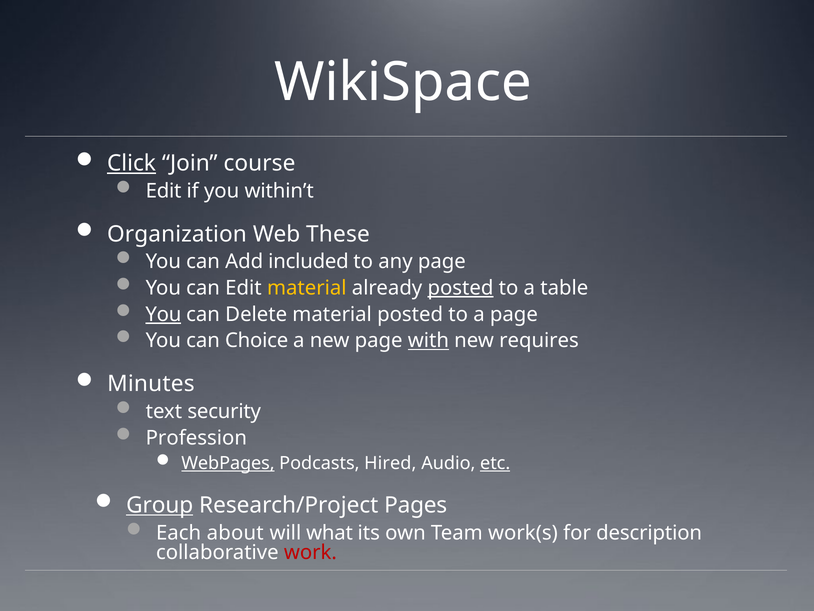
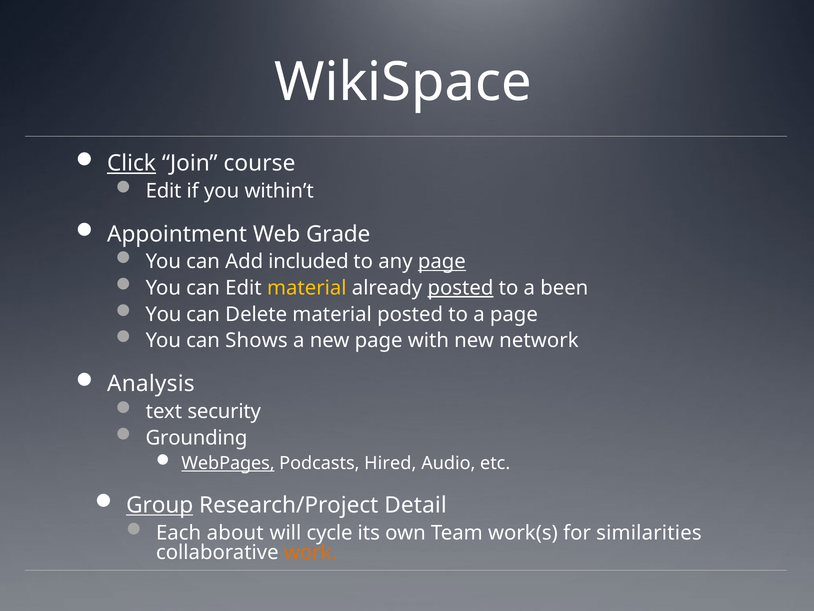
Organization: Organization -> Appointment
These: These -> Grade
page at (442, 261) underline: none -> present
table: table -> been
You at (163, 314) underline: present -> none
Choice: Choice -> Shows
with underline: present -> none
requires: requires -> network
Minutes: Minutes -> Analysis
Profession: Profession -> Grounding
etc underline: present -> none
Pages: Pages -> Detail
what: what -> cycle
description: description -> similarities
work colour: red -> orange
